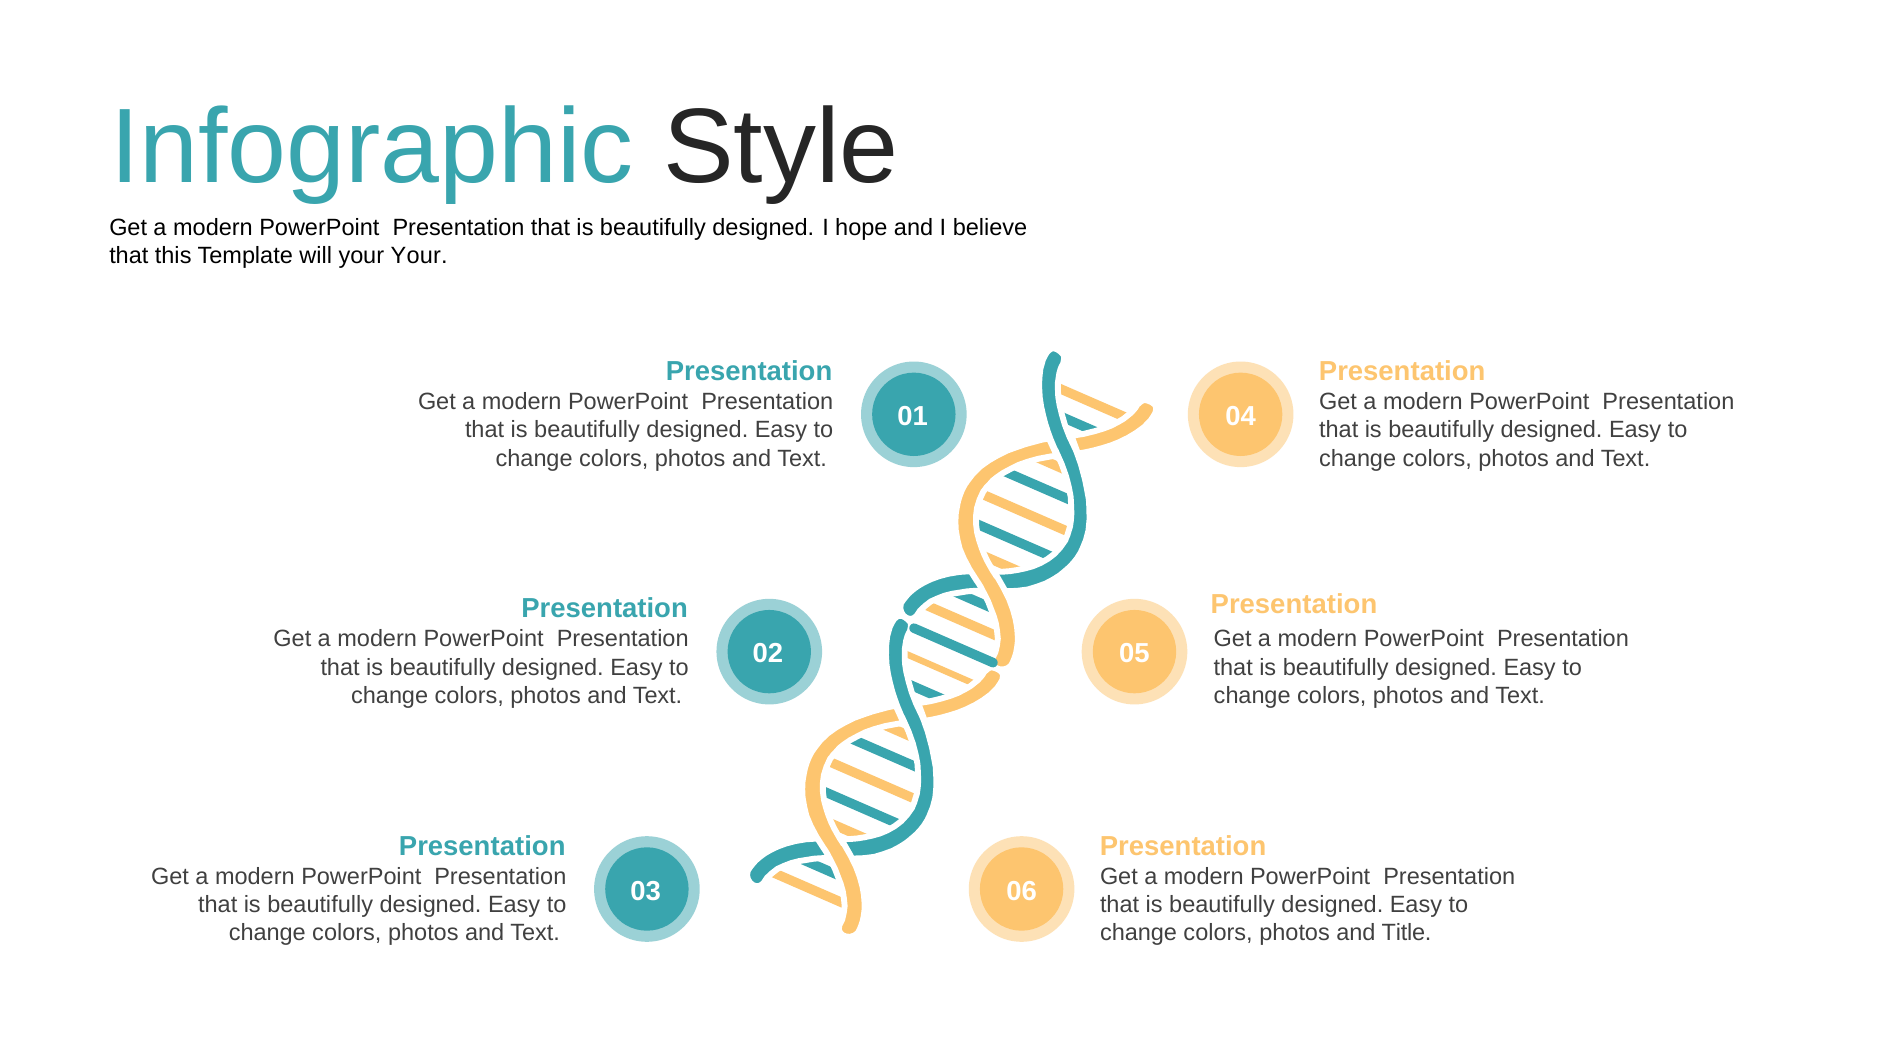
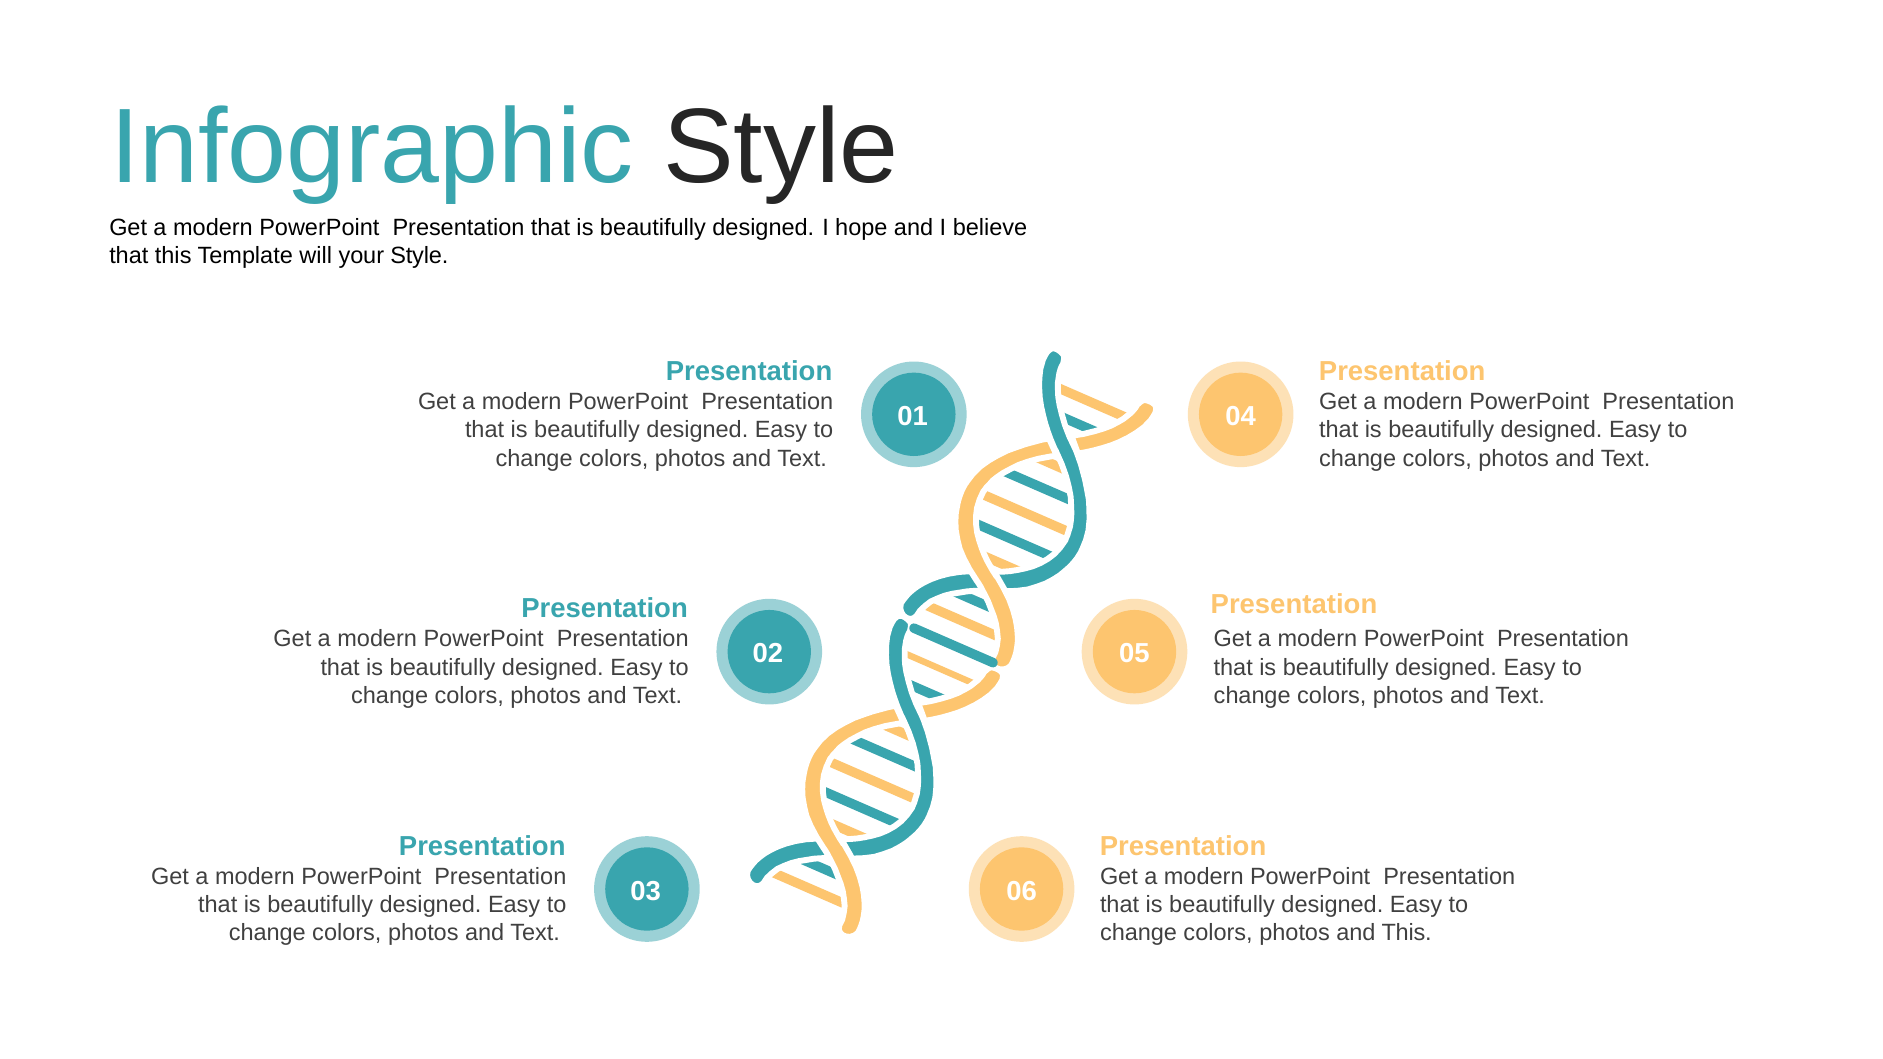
your Your: Your -> Style
and Title: Title -> This
